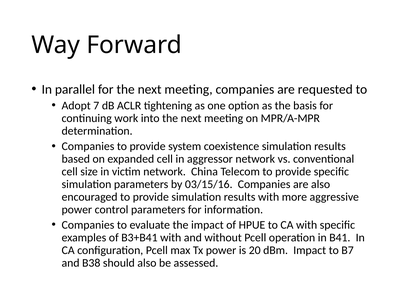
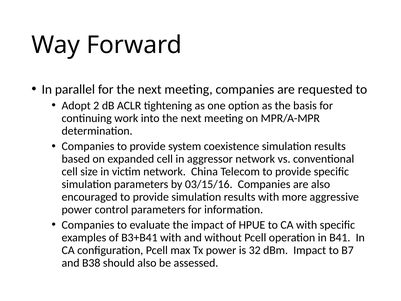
7: 7 -> 2
20: 20 -> 32
